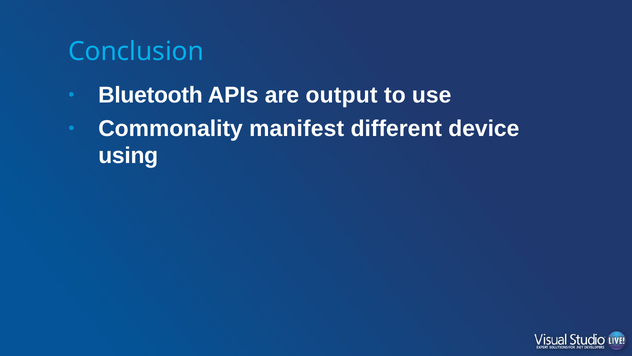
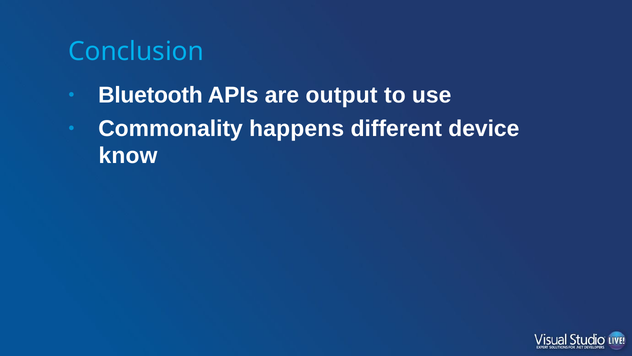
manifest: manifest -> happens
using: using -> know
